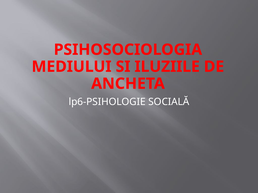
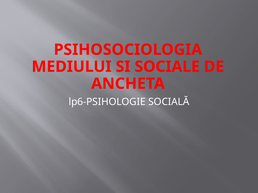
ILUZIILE: ILUZIILE -> SOCIALE
